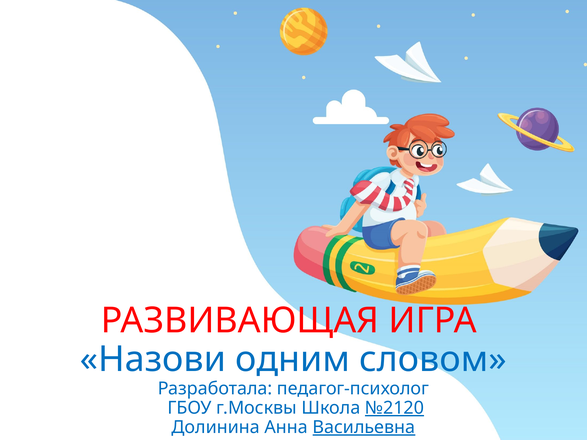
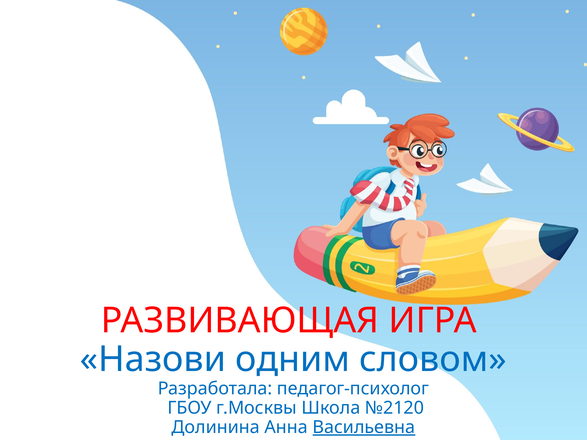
№2120 underline: present -> none
